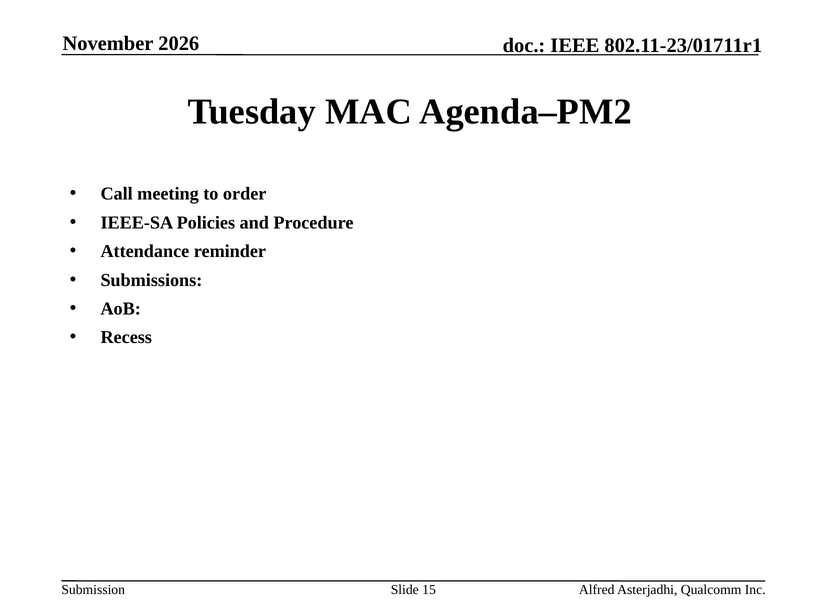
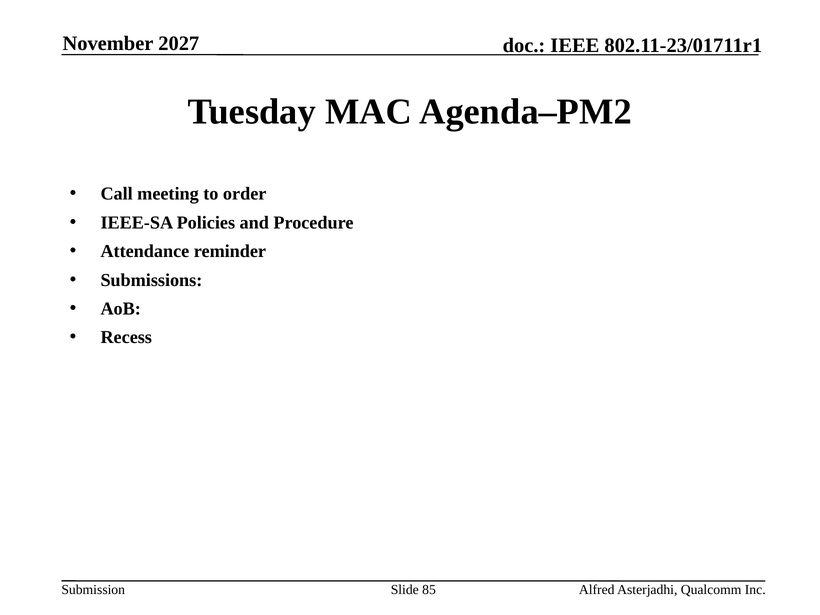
2026: 2026 -> 2027
15: 15 -> 85
